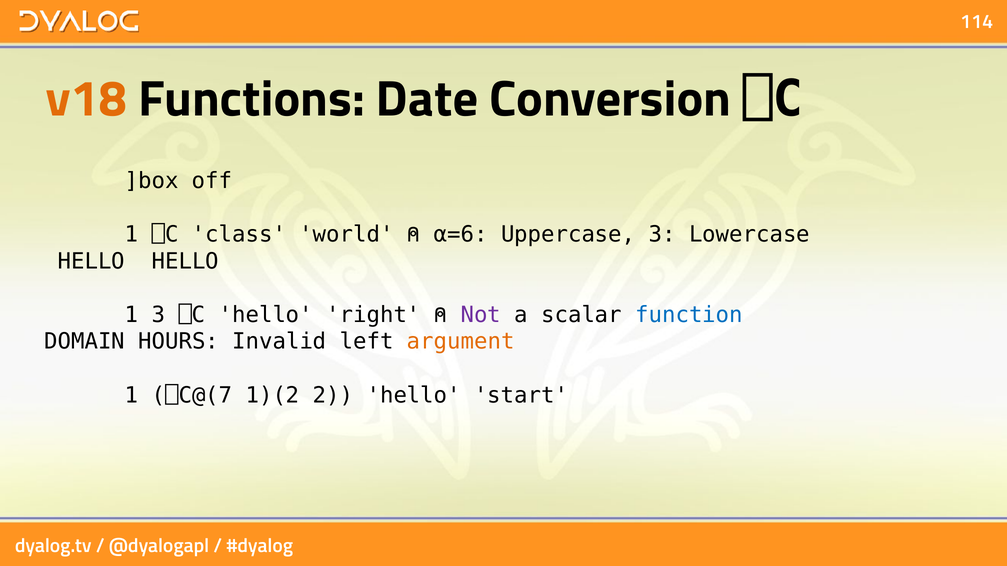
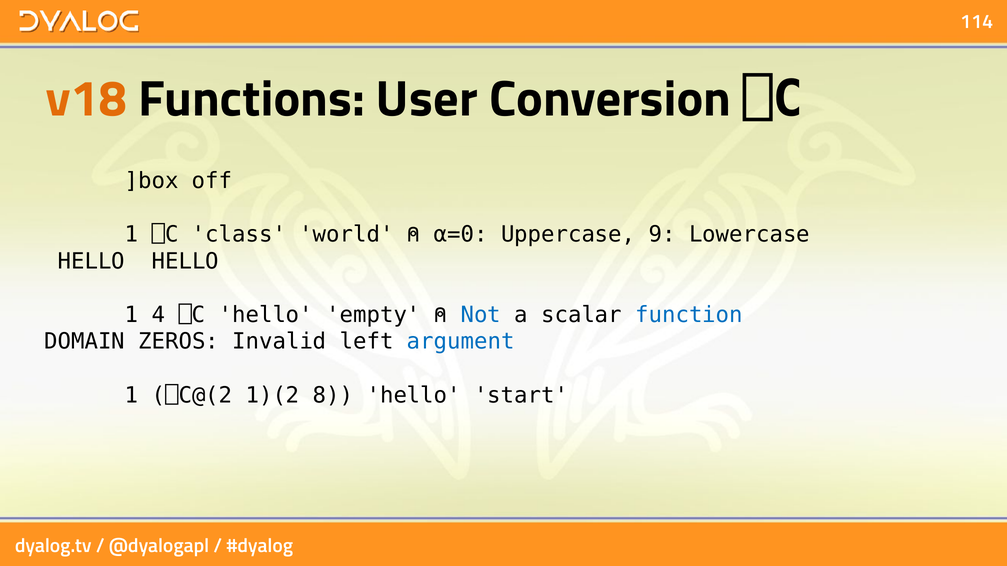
Date: Date -> User
⍺=6: ⍺=6 -> ⍺=0
Uppercase 3: 3 -> 9
1 3: 3 -> 4
right: right -> empty
Not colour: purple -> blue
HOURS: HOURS -> ZEROS
argument colour: orange -> blue
⎕C@(7: ⎕C@(7 -> ⎕C@(2
2: 2 -> 8
